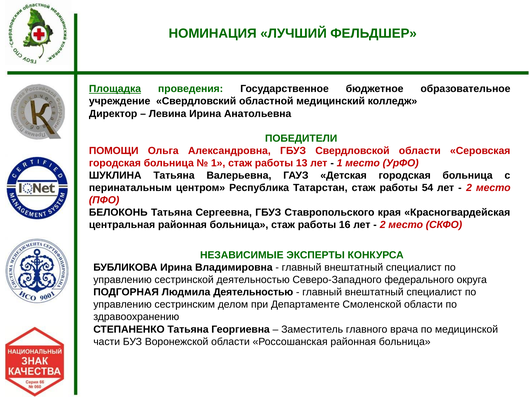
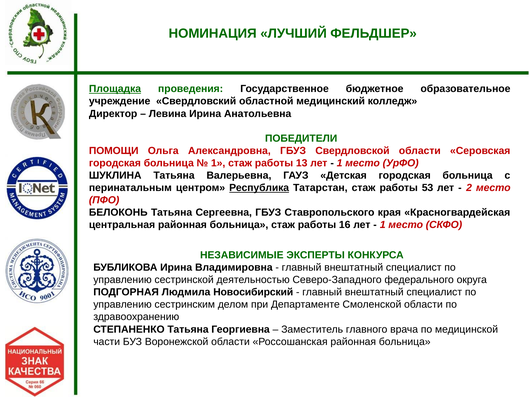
Республика underline: none -> present
54: 54 -> 53
2 at (383, 225): 2 -> 1
Людмила Деятельностью: Деятельностью -> Новосибирский
